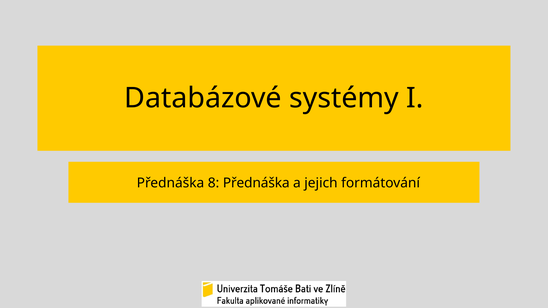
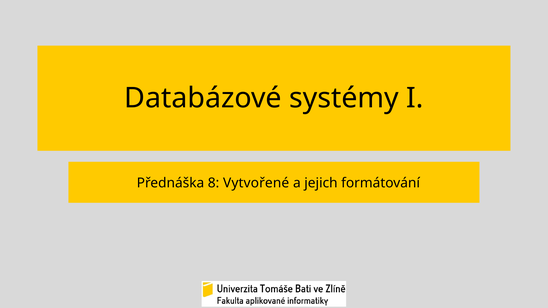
8 Přednáška: Přednáška -> Vytvořené
